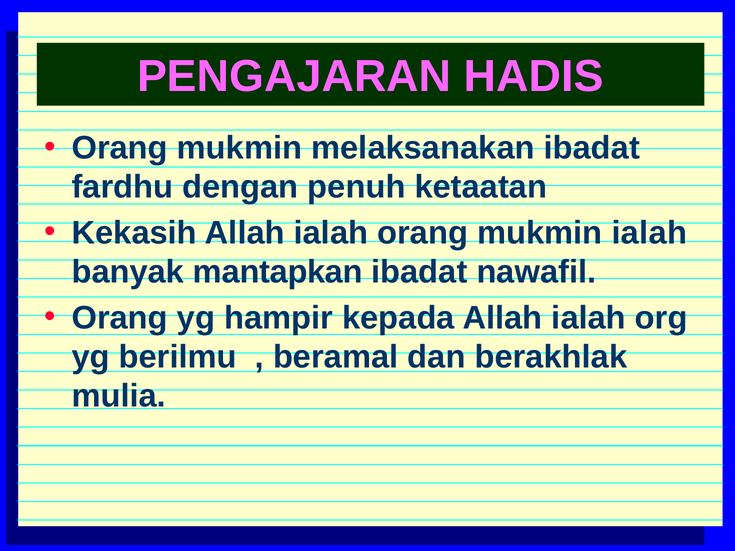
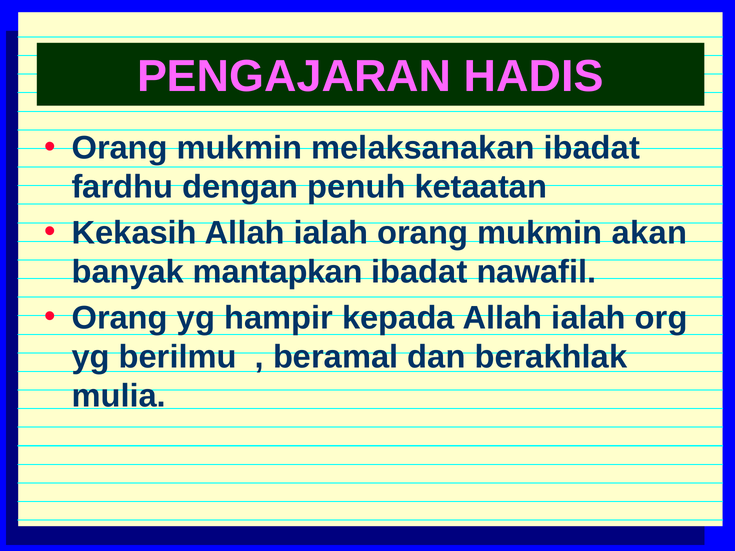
mukmin ialah: ialah -> akan
